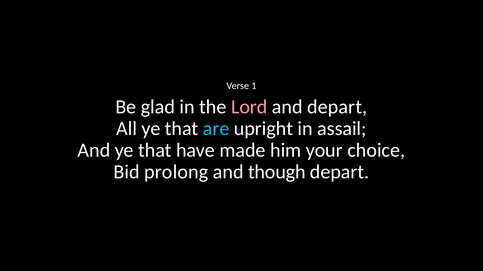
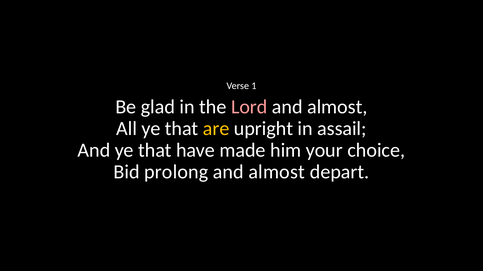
depart at (337, 107): depart -> almost
are colour: light blue -> yellow
though at (277, 172): though -> almost
